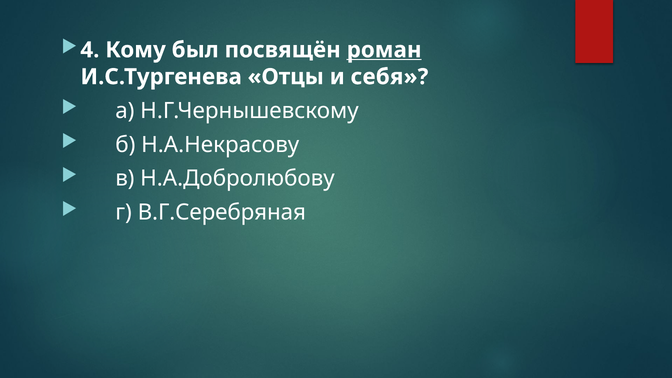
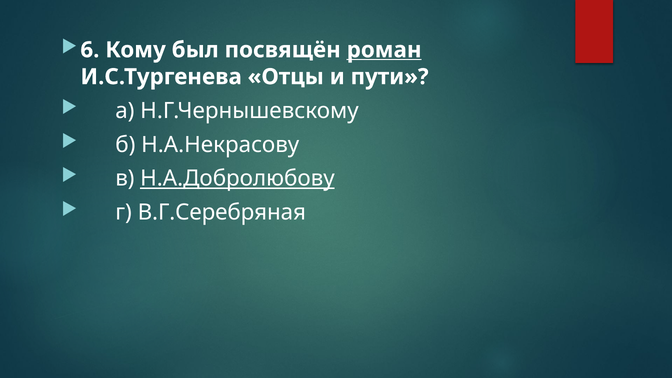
4: 4 -> 6
себя: себя -> пути
Н.А.Добролюбову underline: none -> present
